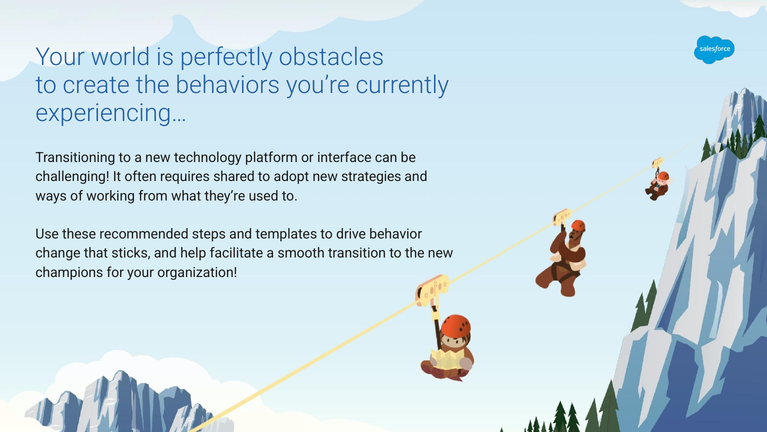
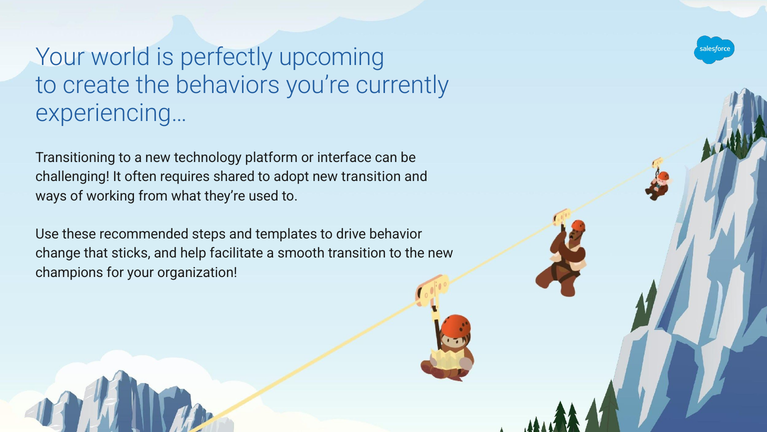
obstacles: obstacles -> upcoming
new strategies: strategies -> transition
